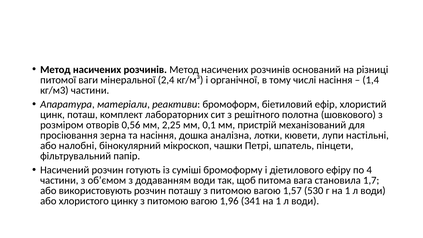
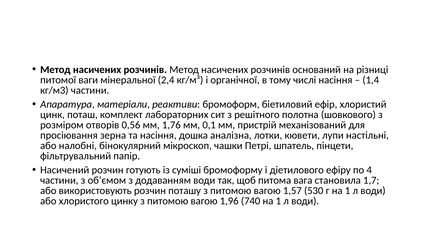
2,25: 2,25 -> 1,76
341: 341 -> 740
